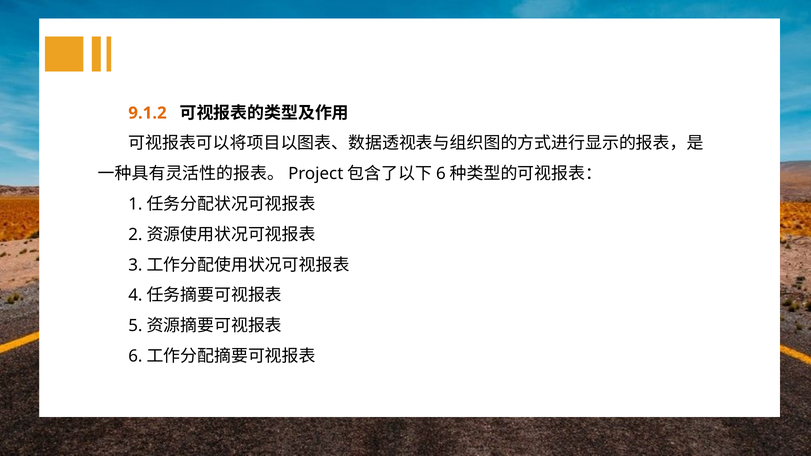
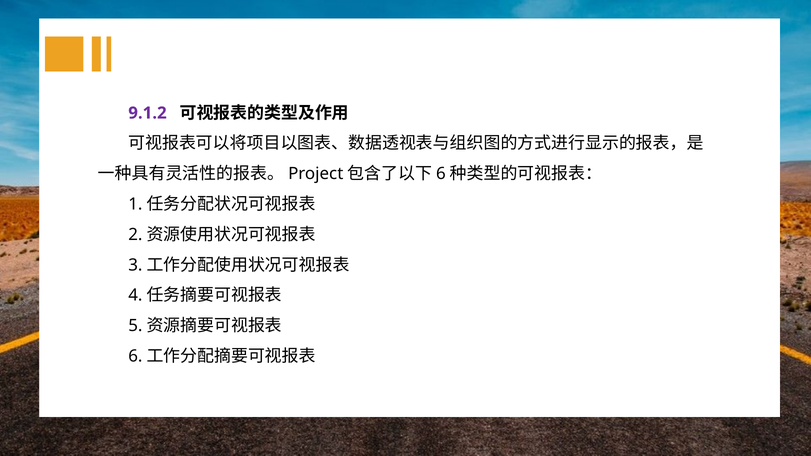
9.1.2 colour: orange -> purple
